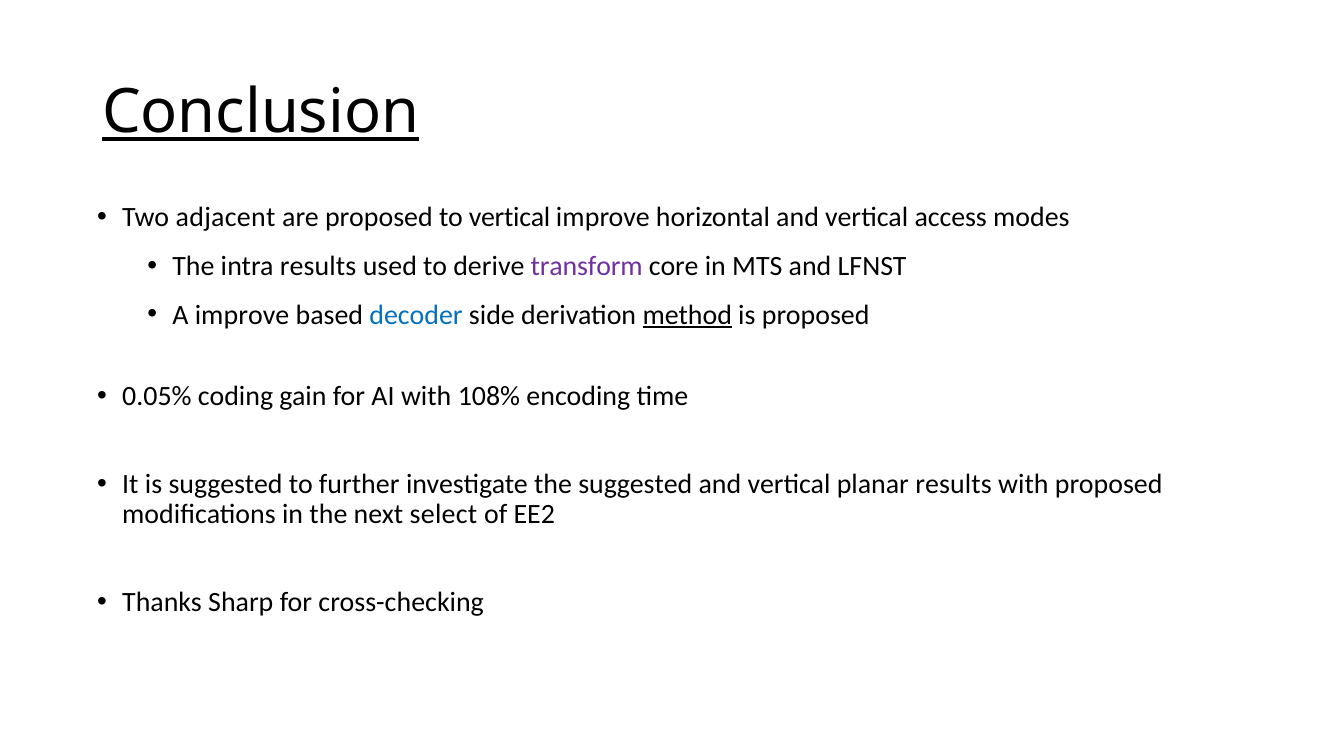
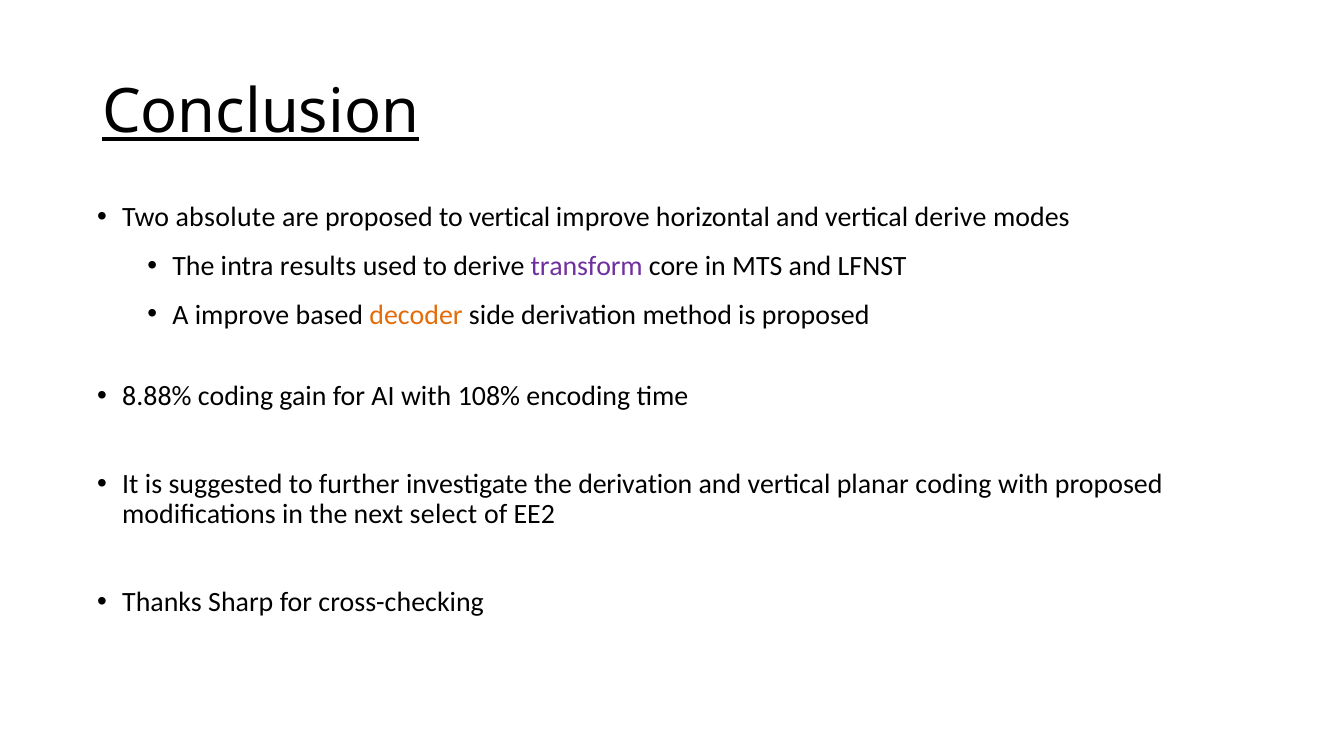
adjacent: adjacent -> absolute
vertical access: access -> derive
decoder colour: blue -> orange
method underline: present -> none
0.05%: 0.05% -> 8.88%
the suggested: suggested -> derivation
planar results: results -> coding
